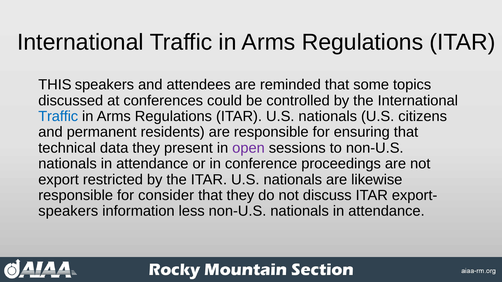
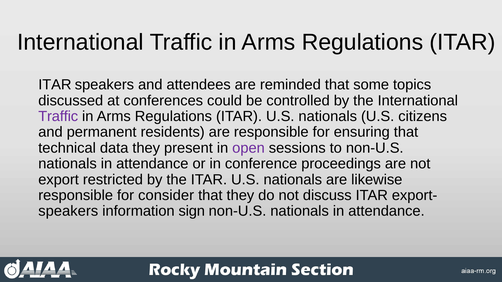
THIS at (55, 85): THIS -> ITAR
Traffic at (58, 117) colour: blue -> purple
less: less -> sign
